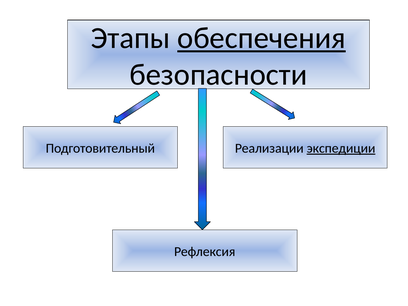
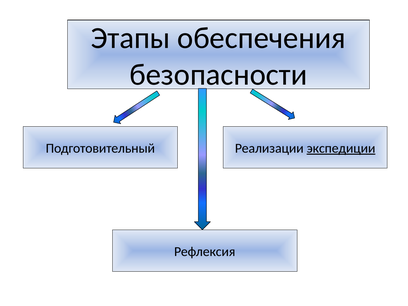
обеспечения underline: present -> none
